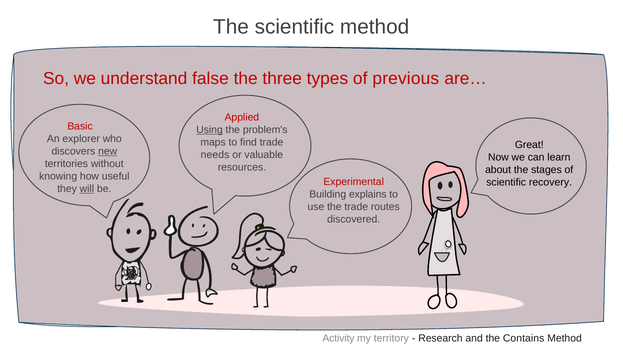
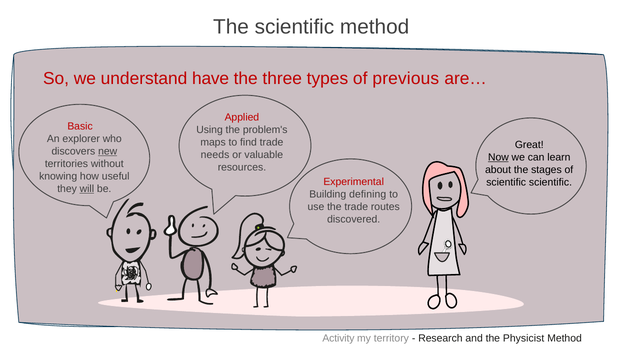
false: false -> have
Using underline: present -> none
Now underline: none -> present
scientific recovery: recovery -> scientific
explains: explains -> defining
Contains: Contains -> Physicist
